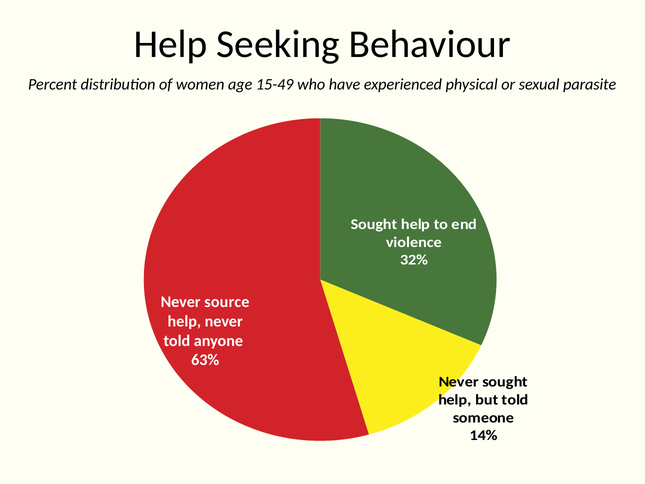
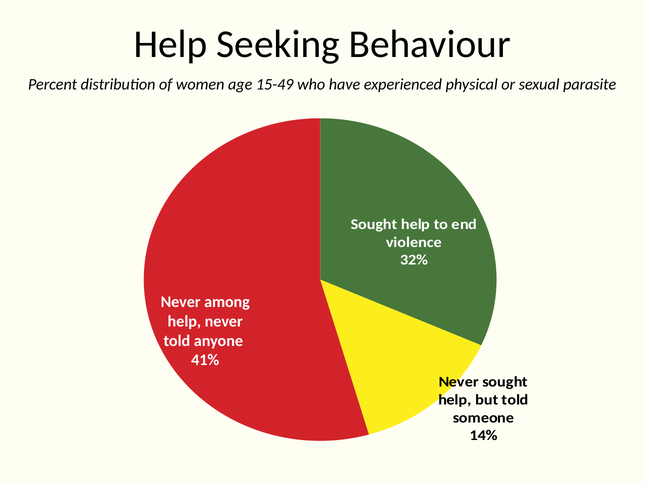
source: source -> among
63%: 63% -> 41%
